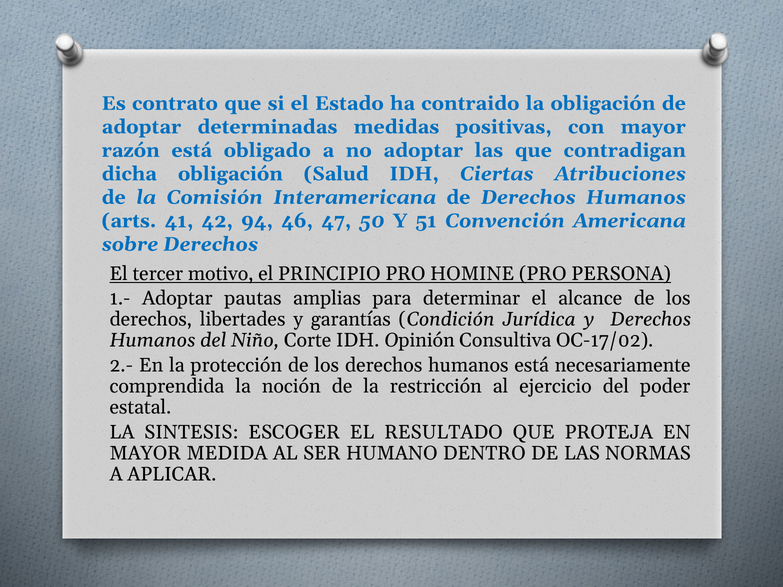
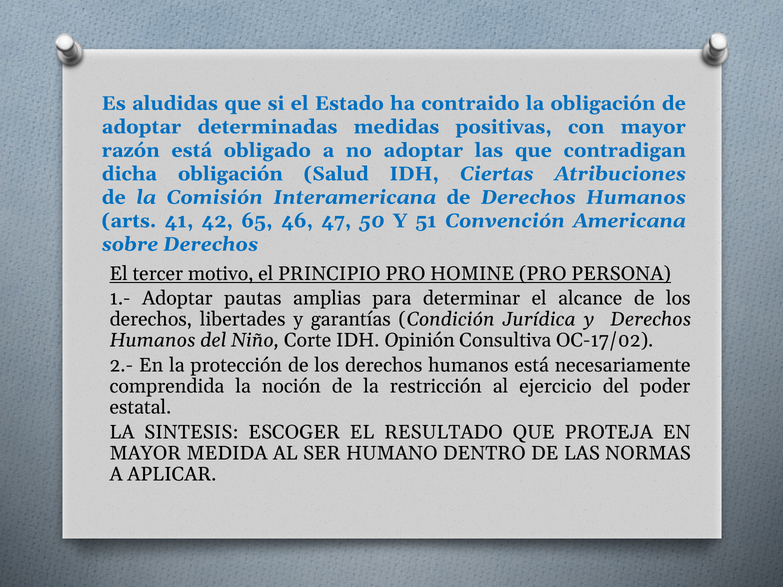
contrato: contrato -> aludidas
94: 94 -> 65
